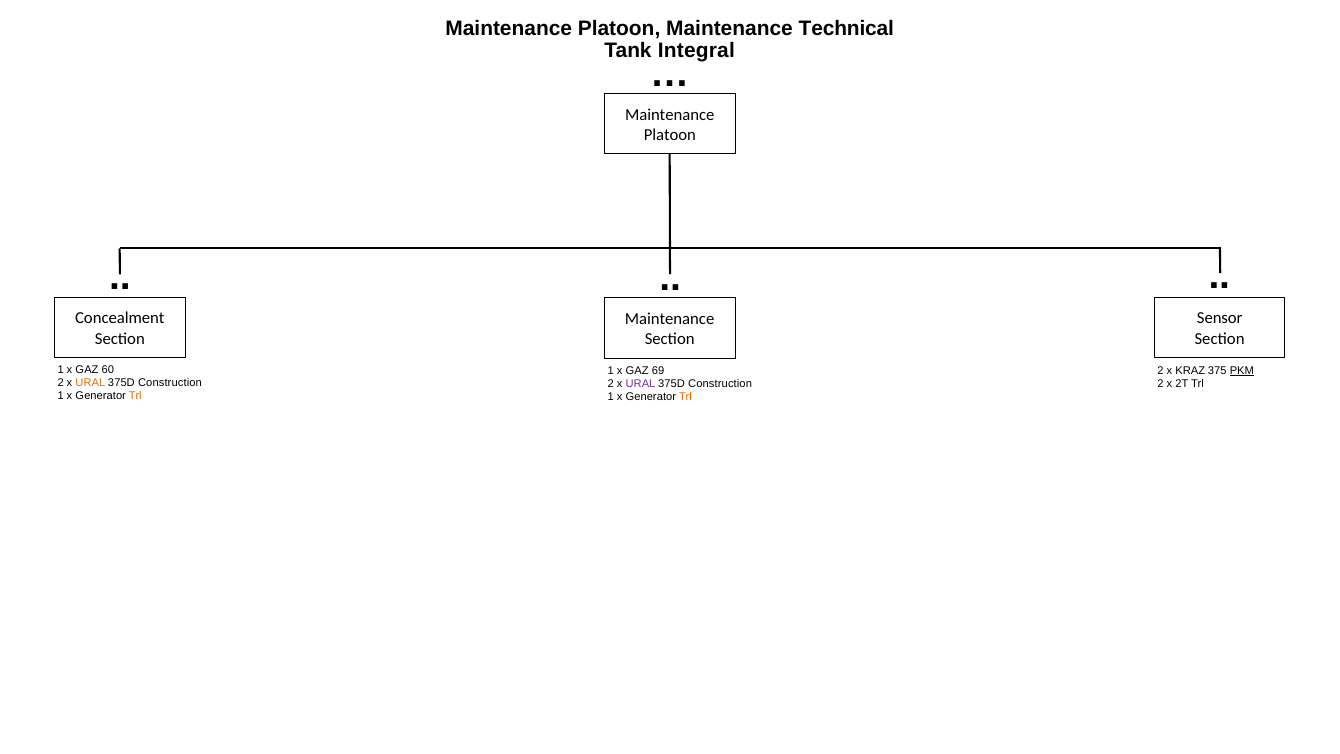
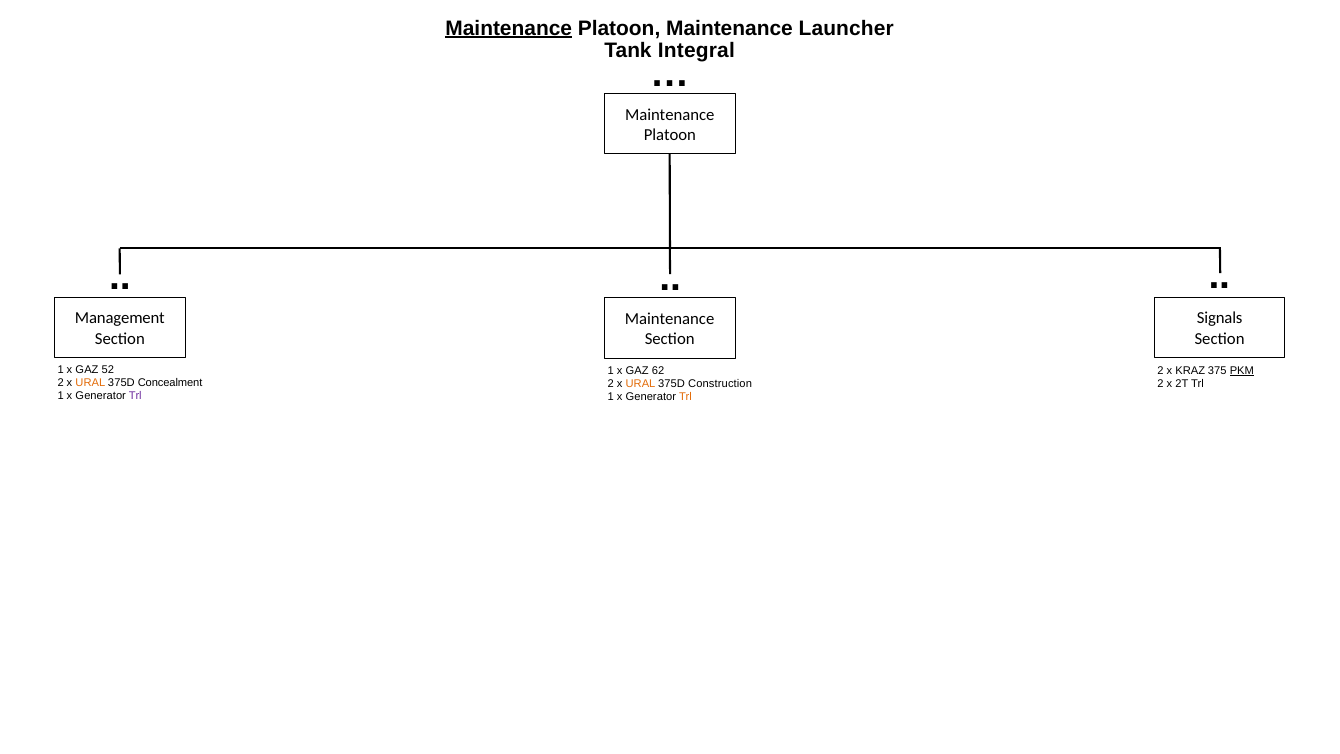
Maintenance at (509, 28) underline: none -> present
Technical: Technical -> Launcher
Concealment: Concealment -> Management
Sensor: Sensor -> Signals
60: 60 -> 52
69: 69 -> 62
Construction at (170, 383): Construction -> Concealment
URAL at (640, 384) colour: purple -> orange
Trl at (135, 396) colour: orange -> purple
